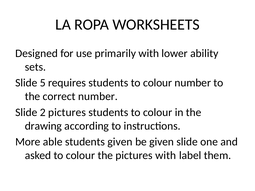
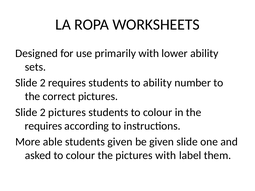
5 at (43, 83): 5 -> 2
requires students to colour: colour -> ability
correct number: number -> pictures
drawing at (43, 126): drawing -> requires
